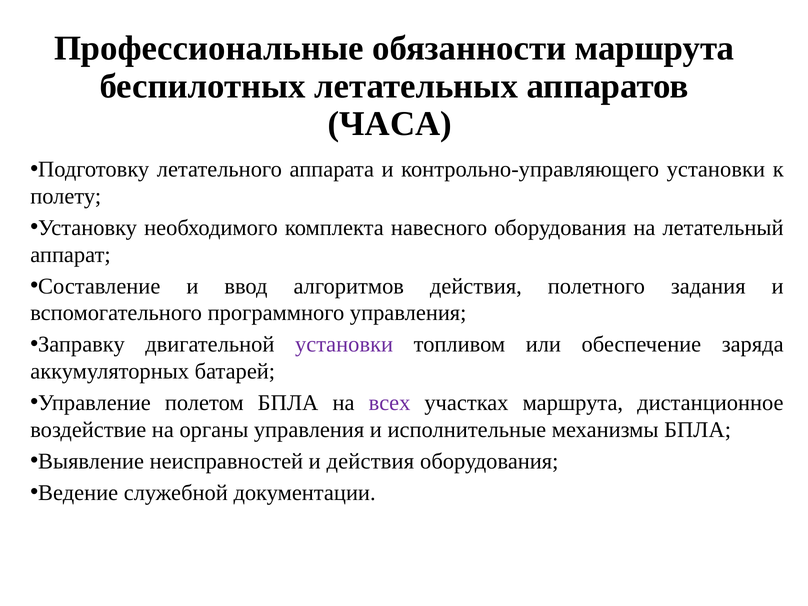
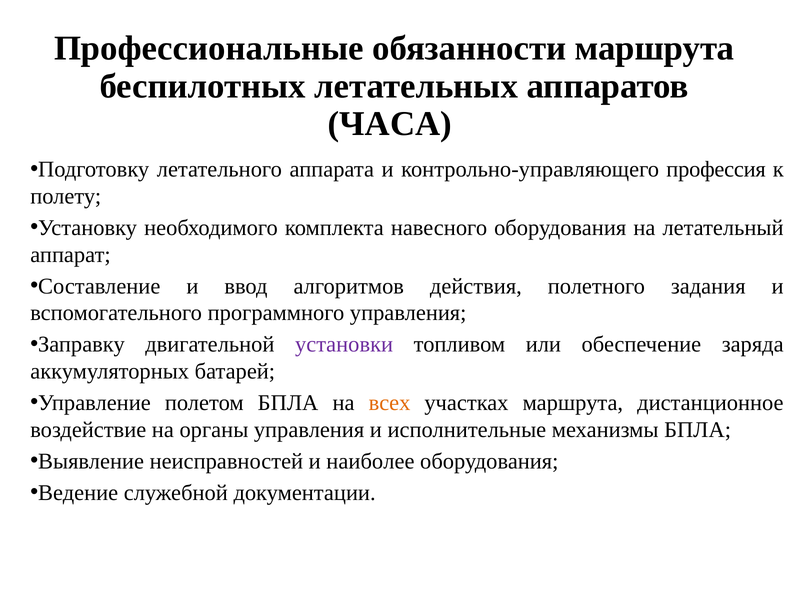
контрольно-управляющего установки: установки -> профессия
всех colour: purple -> orange
и действия: действия -> наиболее
